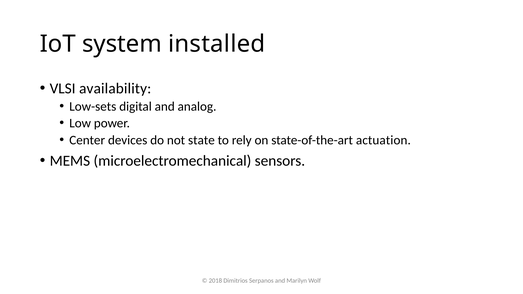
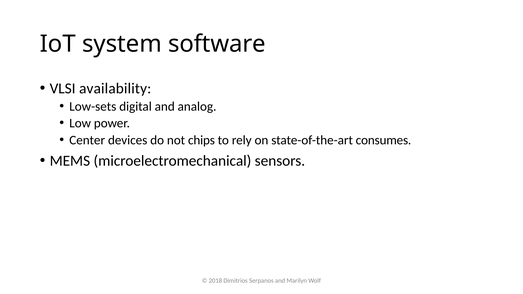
installed: installed -> software
state: state -> chips
actuation: actuation -> consumes
